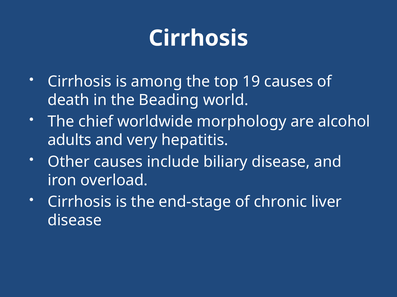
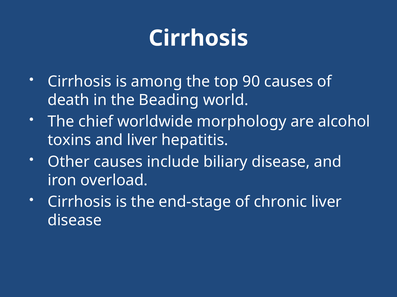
19: 19 -> 90
adults: adults -> toxins
and very: very -> liver
